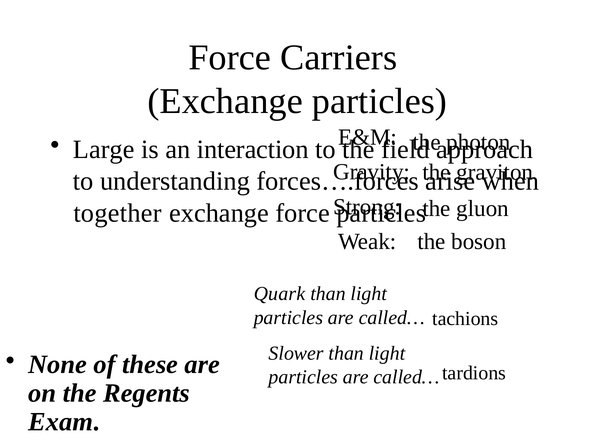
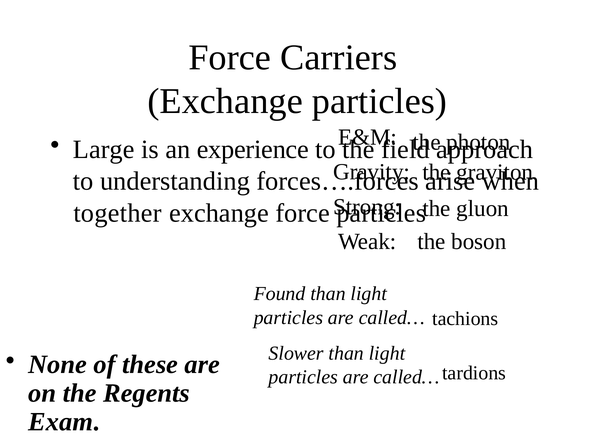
interaction: interaction -> experience
Quark: Quark -> Found
